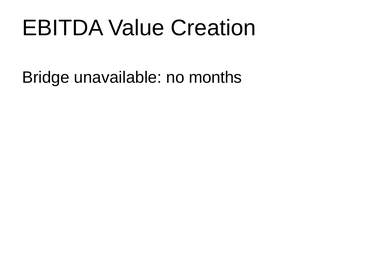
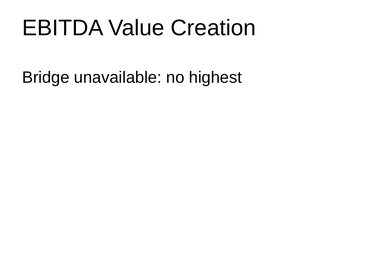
months: months -> highest
